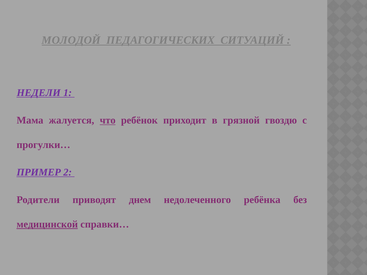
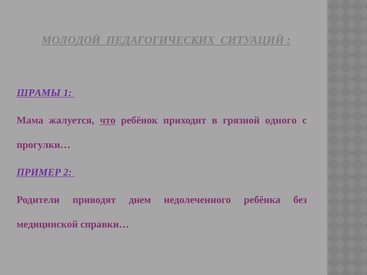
НЕДЕЛИ: НЕДЕЛИ -> ШРАМЫ
гвоздю: гвоздю -> одного
медицинской underline: present -> none
